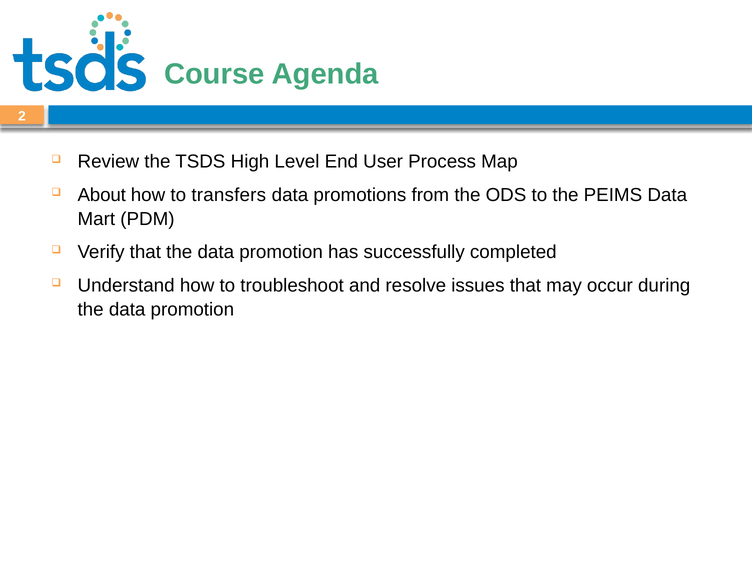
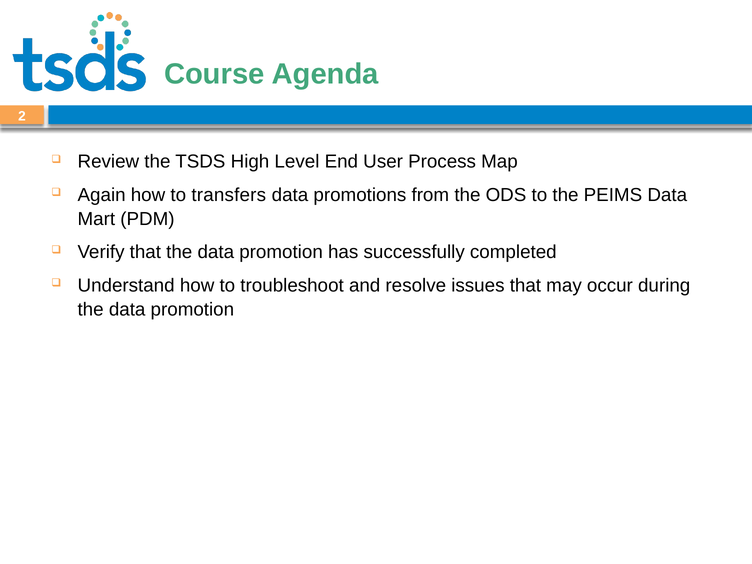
About: About -> Again
